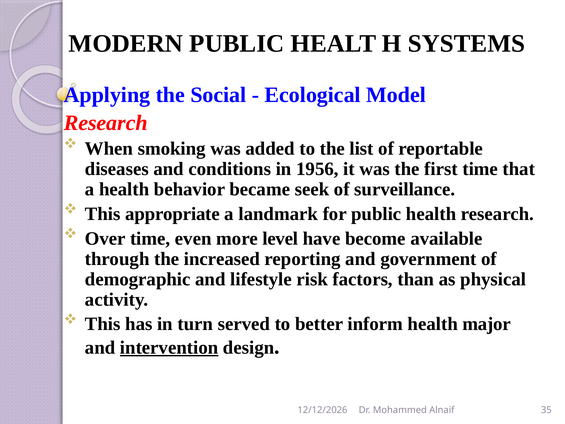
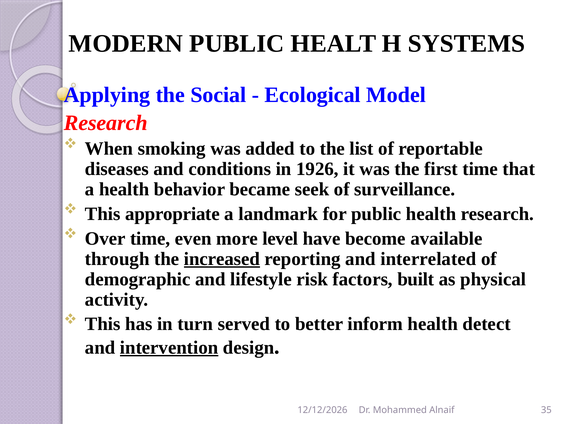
1956: 1956 -> 1926
increased underline: none -> present
government: government -> interrelated
than: than -> built
major: major -> detect
